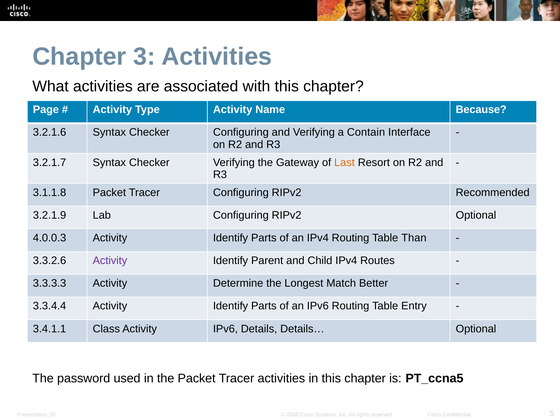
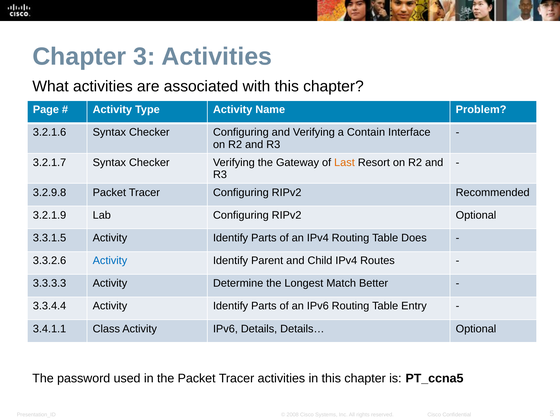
Because: Because -> Problem
3.1.1.8: 3.1.1.8 -> 3.2.9.8
4.0.0.3: 4.0.0.3 -> 3.3.1.5
Than: Than -> Does
Activity at (110, 261) colour: purple -> blue
